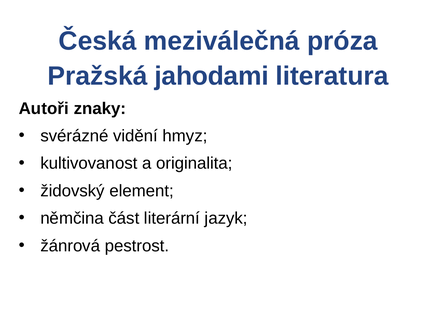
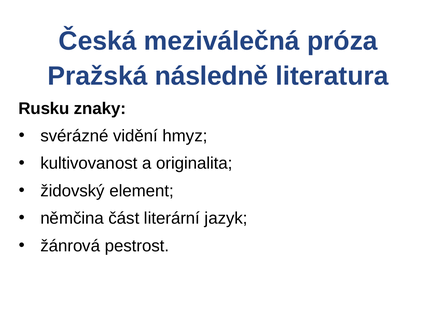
jahodami: jahodami -> následně
Autoři: Autoři -> Rusku
